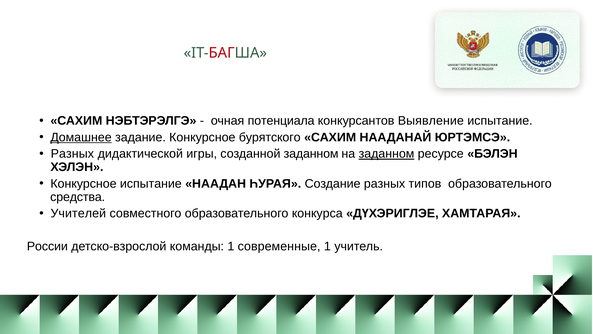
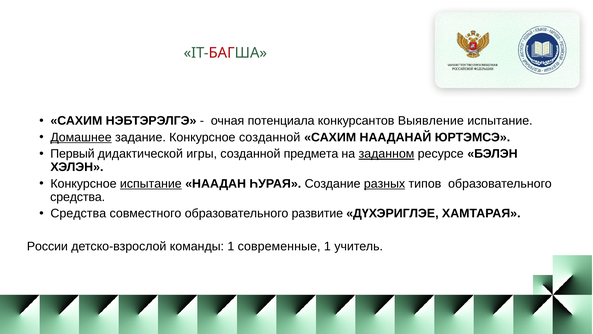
Конкурсное бурятского: бурятского -> созданной
Разных at (72, 154): Разных -> Первый
созданной заданном: заданном -> предмета
испытание at (151, 183) underline: none -> present
разных at (385, 183) underline: none -> present
Учителей at (78, 213): Учителей -> Средства
конкурса: конкурса -> развитие
